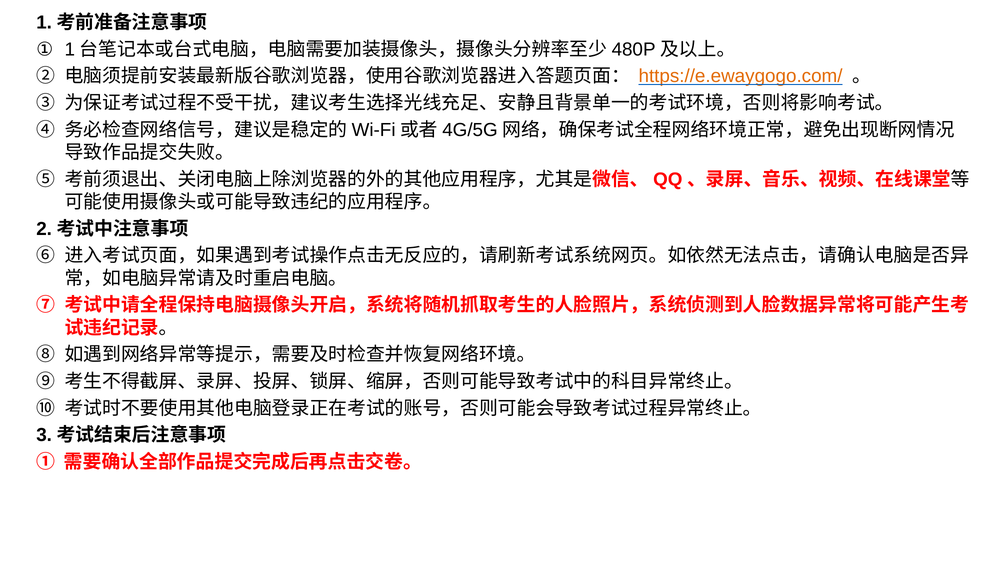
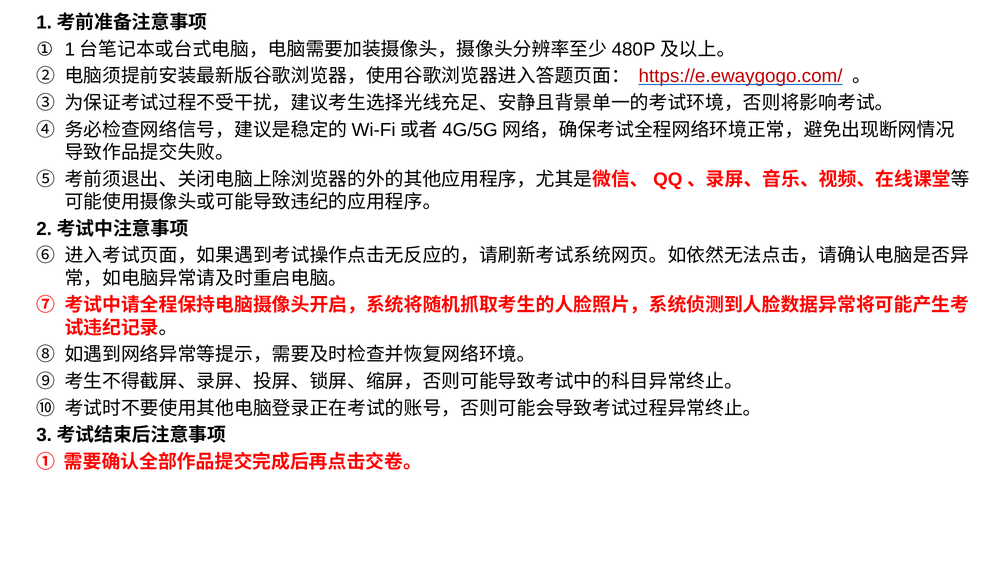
https://e.ewaygogo.com/ colour: orange -> red
